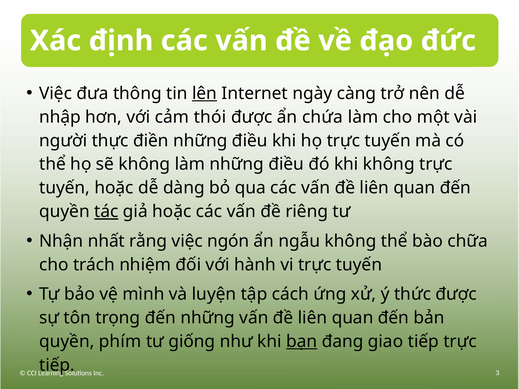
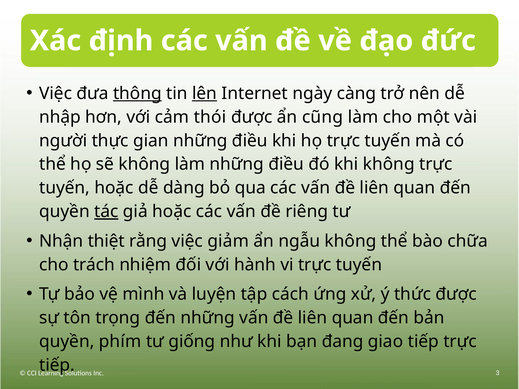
thông underline: none -> present
chứa: chứa -> cũng
điền: điền -> gian
nhất: nhất -> thiệt
ngón: ngón -> giảm
bạn underline: present -> none
